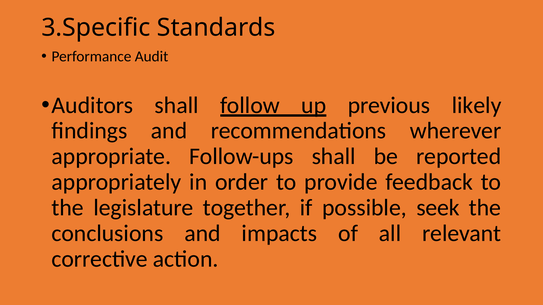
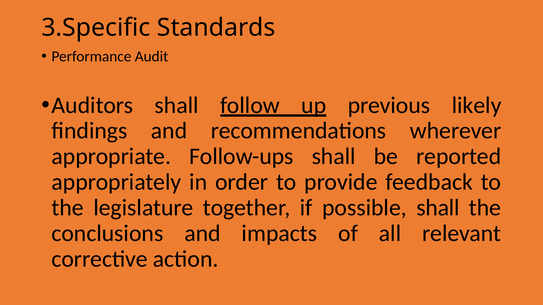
possible seek: seek -> shall
